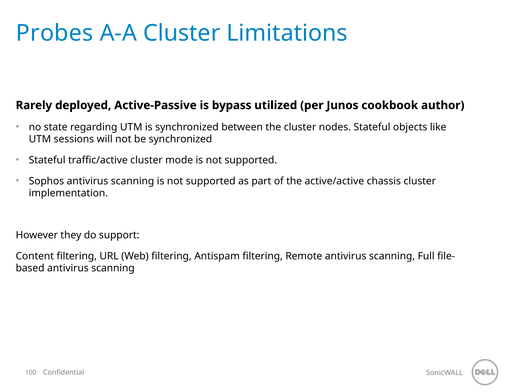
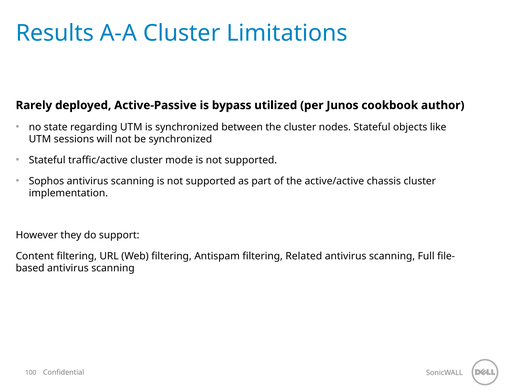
Probes: Probes -> Results
Remote: Remote -> Related
